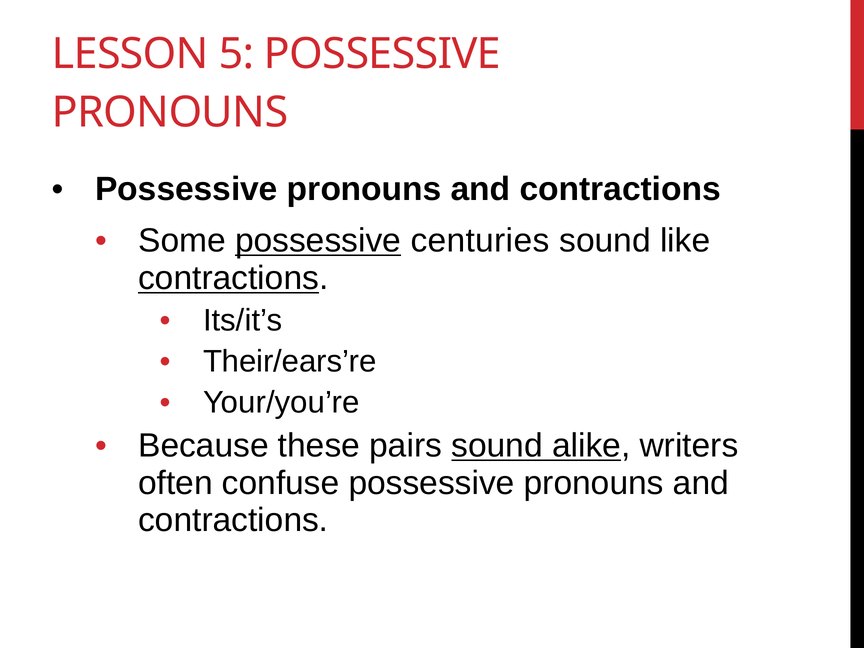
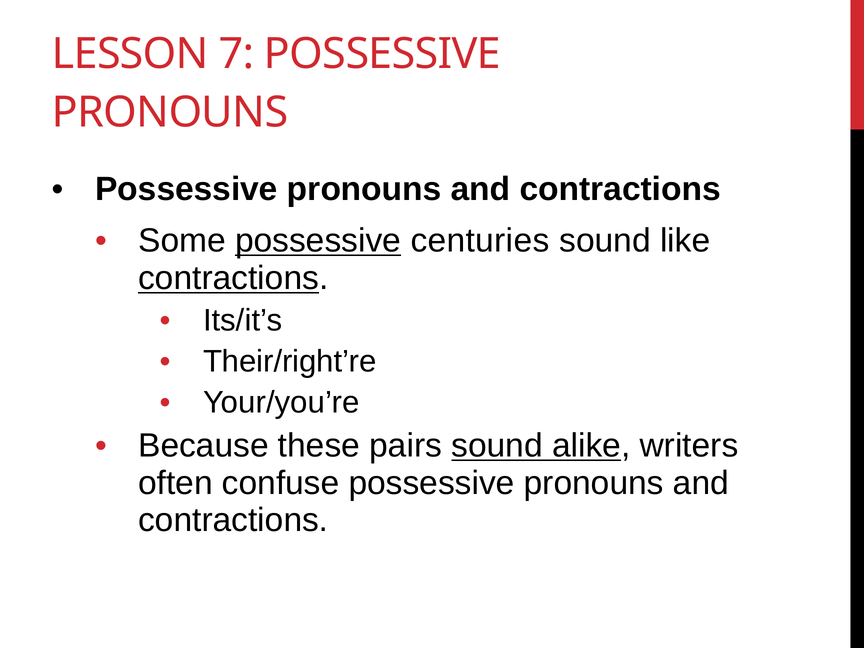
5: 5 -> 7
Their/ears’re: Their/ears’re -> Their/right’re
